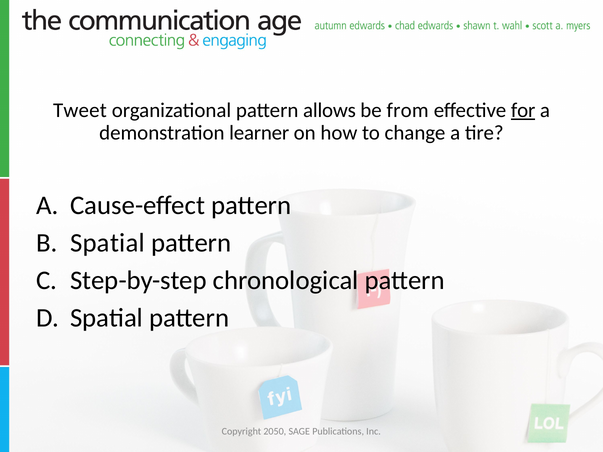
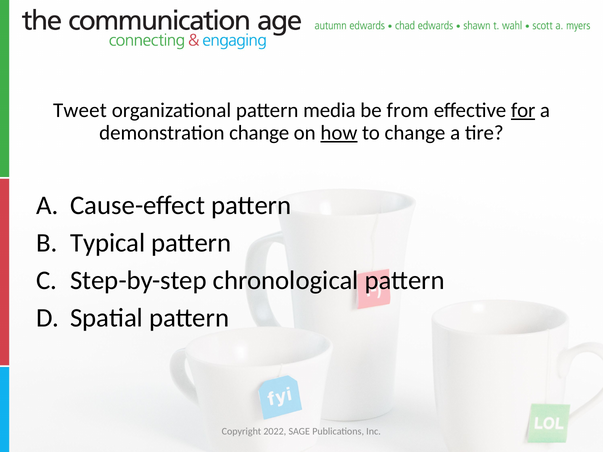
allows: allows -> media
demonstration learner: learner -> change
how underline: none -> present
Spatial at (108, 243): Spatial -> Typical
2050: 2050 -> 2022
